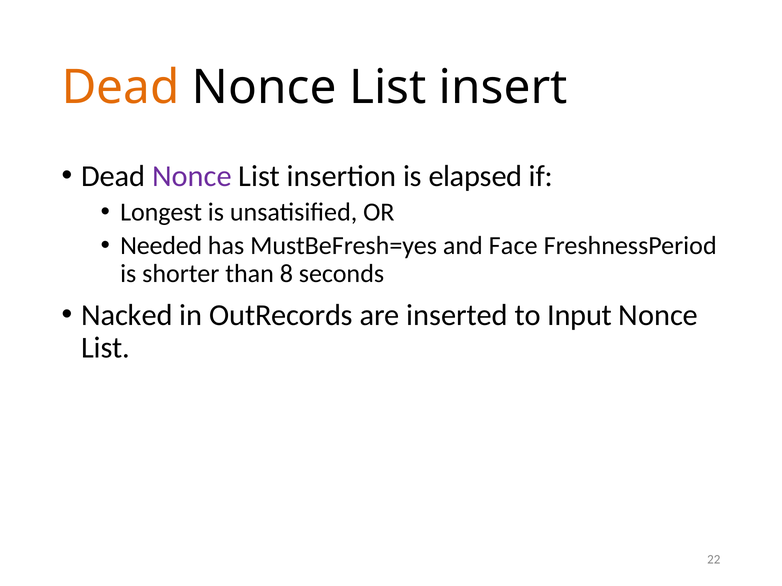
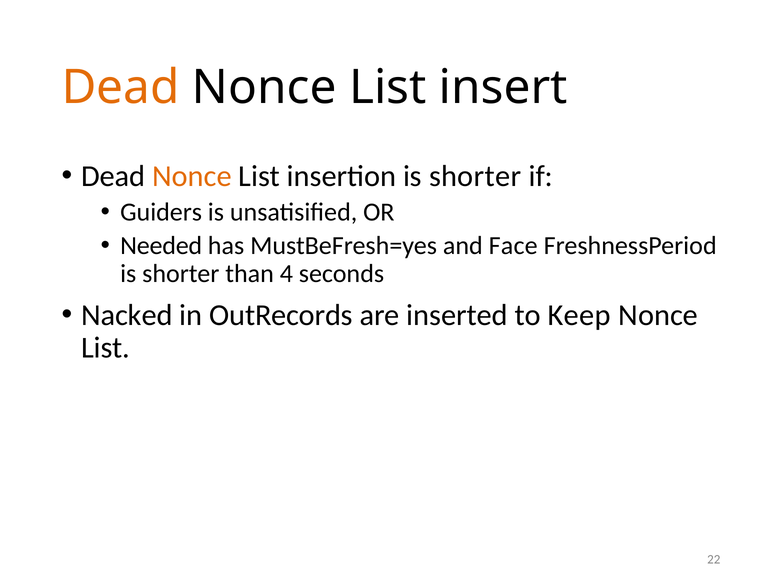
Nonce at (192, 176) colour: purple -> orange
insertion is elapsed: elapsed -> shorter
Longest: Longest -> Guiders
8: 8 -> 4
Input: Input -> Keep
